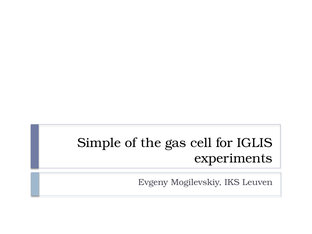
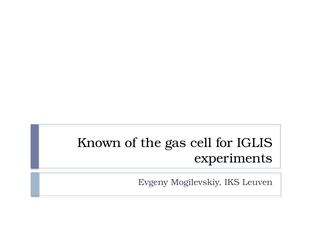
Simple: Simple -> Known
